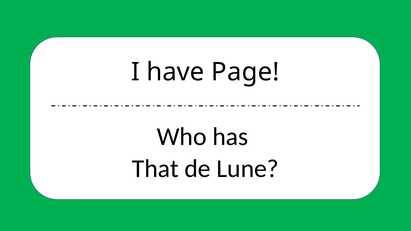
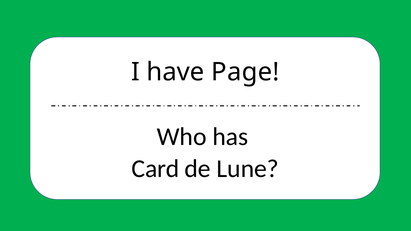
That: That -> Card
